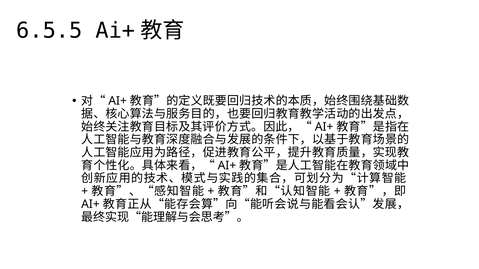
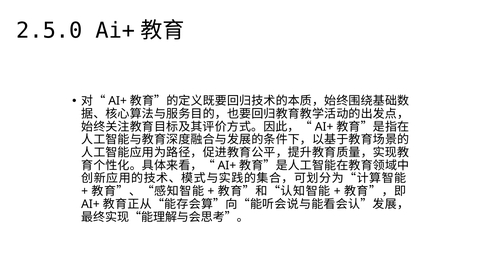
6.5.5: 6.5.5 -> 2.5.0
